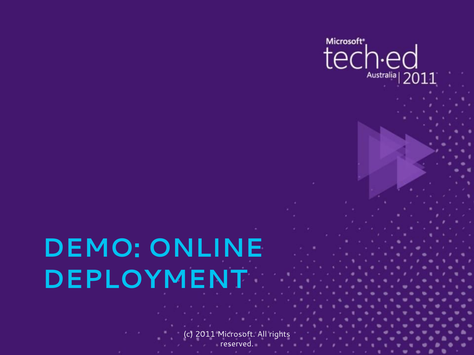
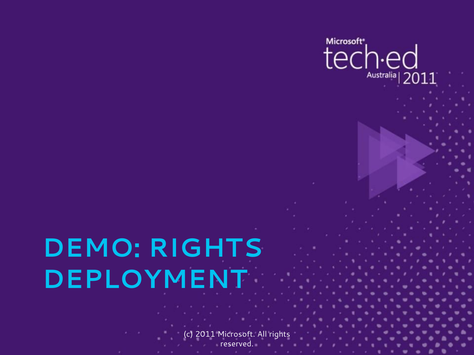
DEMO ONLINE: ONLINE -> RIGHTS
